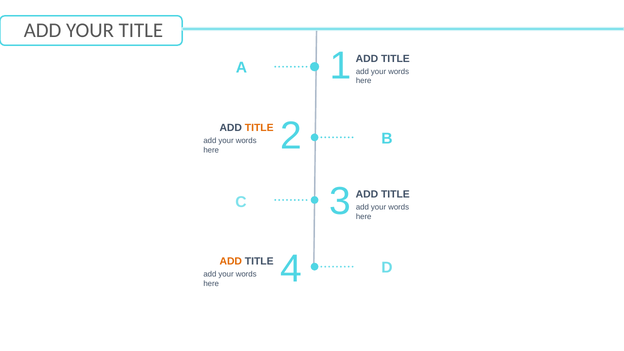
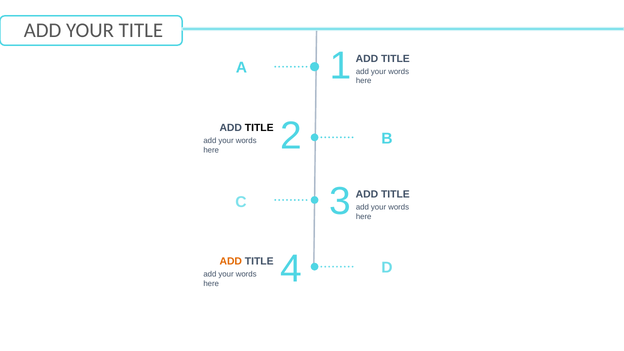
TITLE at (259, 128) colour: orange -> black
